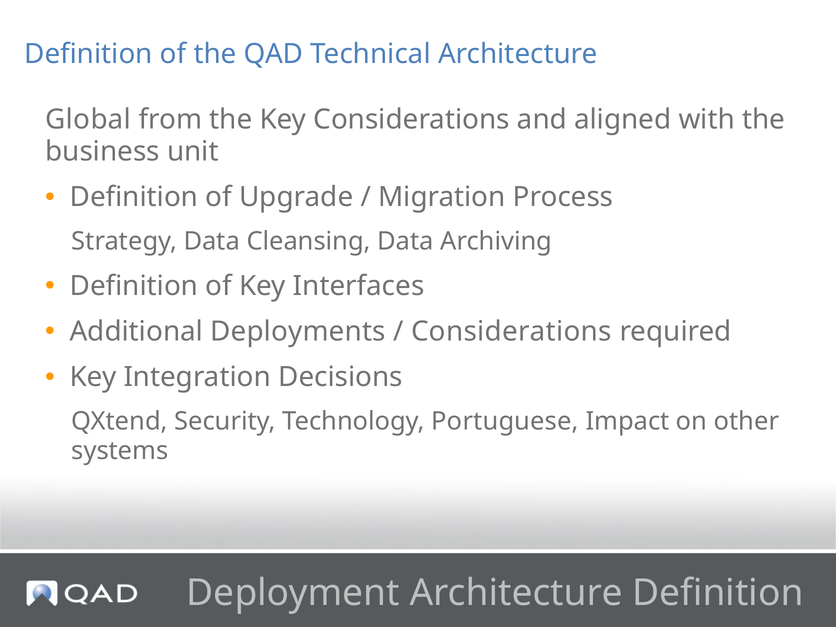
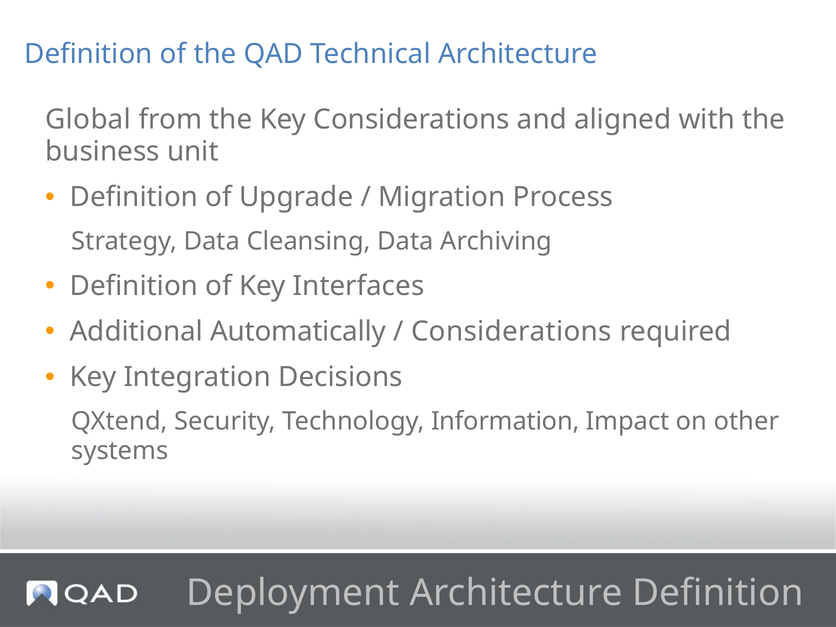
Deployments: Deployments -> Automatically
Portuguese: Portuguese -> Information
